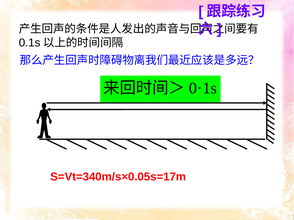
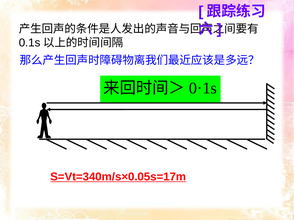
S=Vt=340m/s×0.05s=17m underline: none -> present
